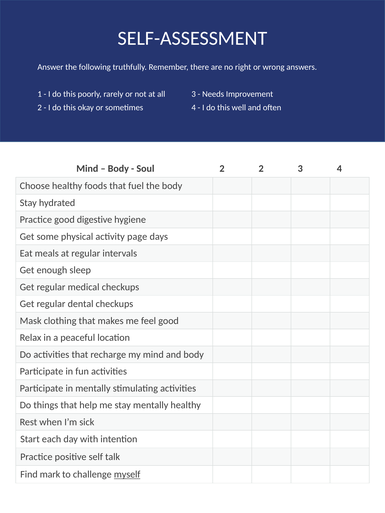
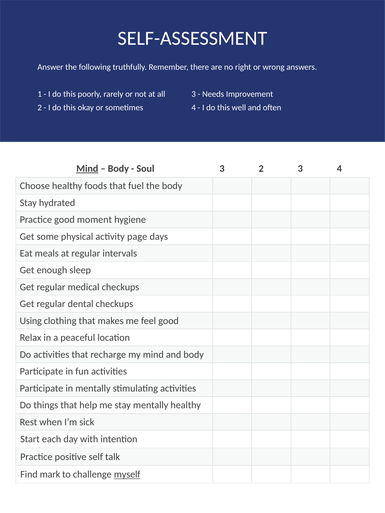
Mind at (87, 169) underline: none -> present
Soul 2: 2 -> 3
digestive: digestive -> moment
Mask: Mask -> Using
